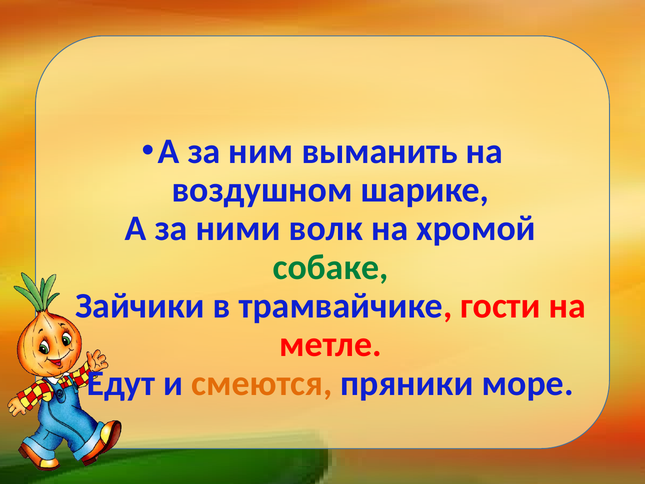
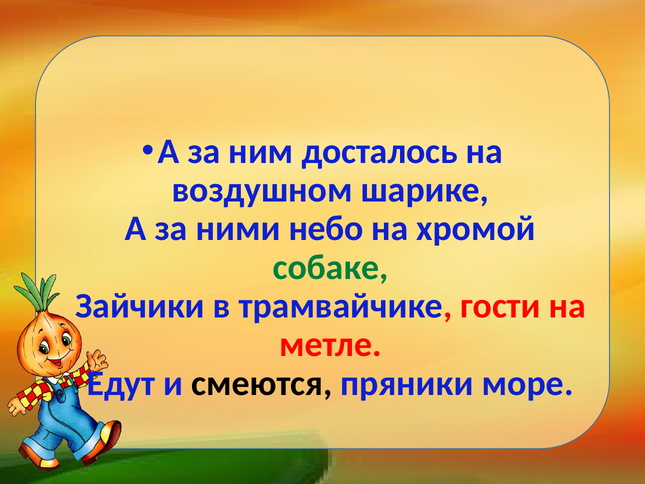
выманить: выманить -> досталось
волк: волк -> небо
смеются colour: orange -> black
